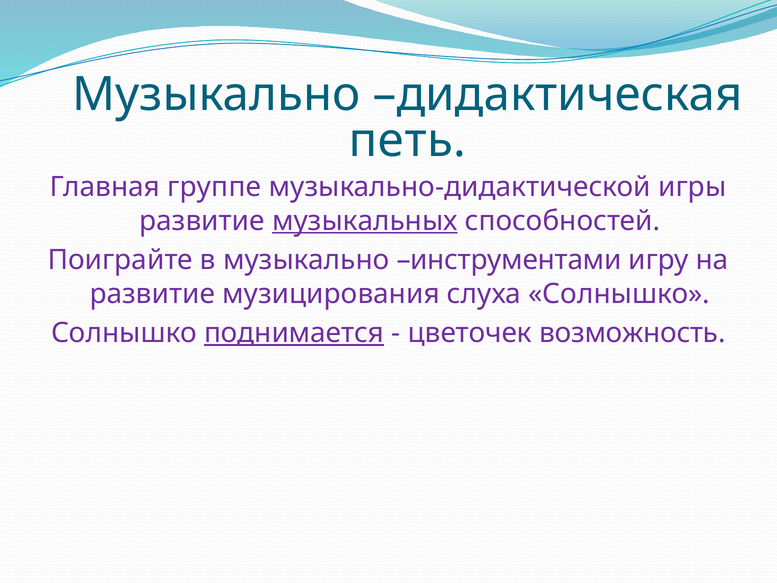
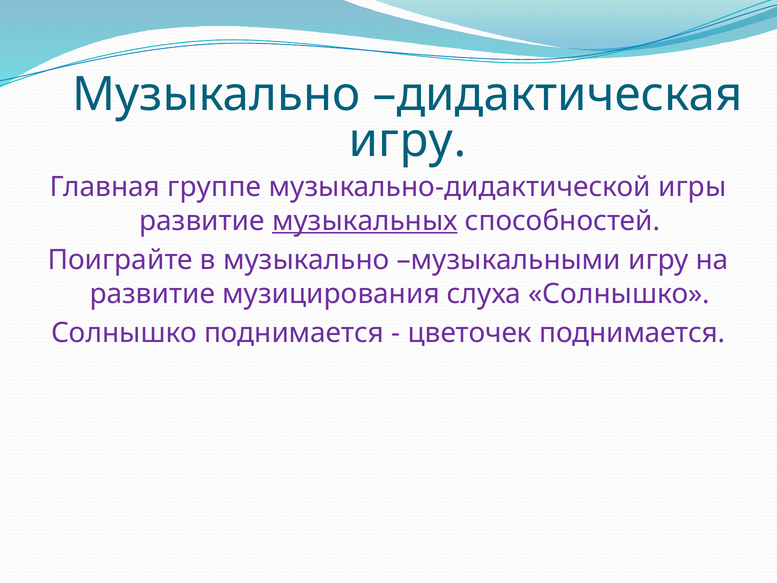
петь at (407, 140): петь -> игру
инструментами: инструментами -> музыкальными
поднимается at (294, 333) underline: present -> none
цветочек возможность: возможность -> поднимается
